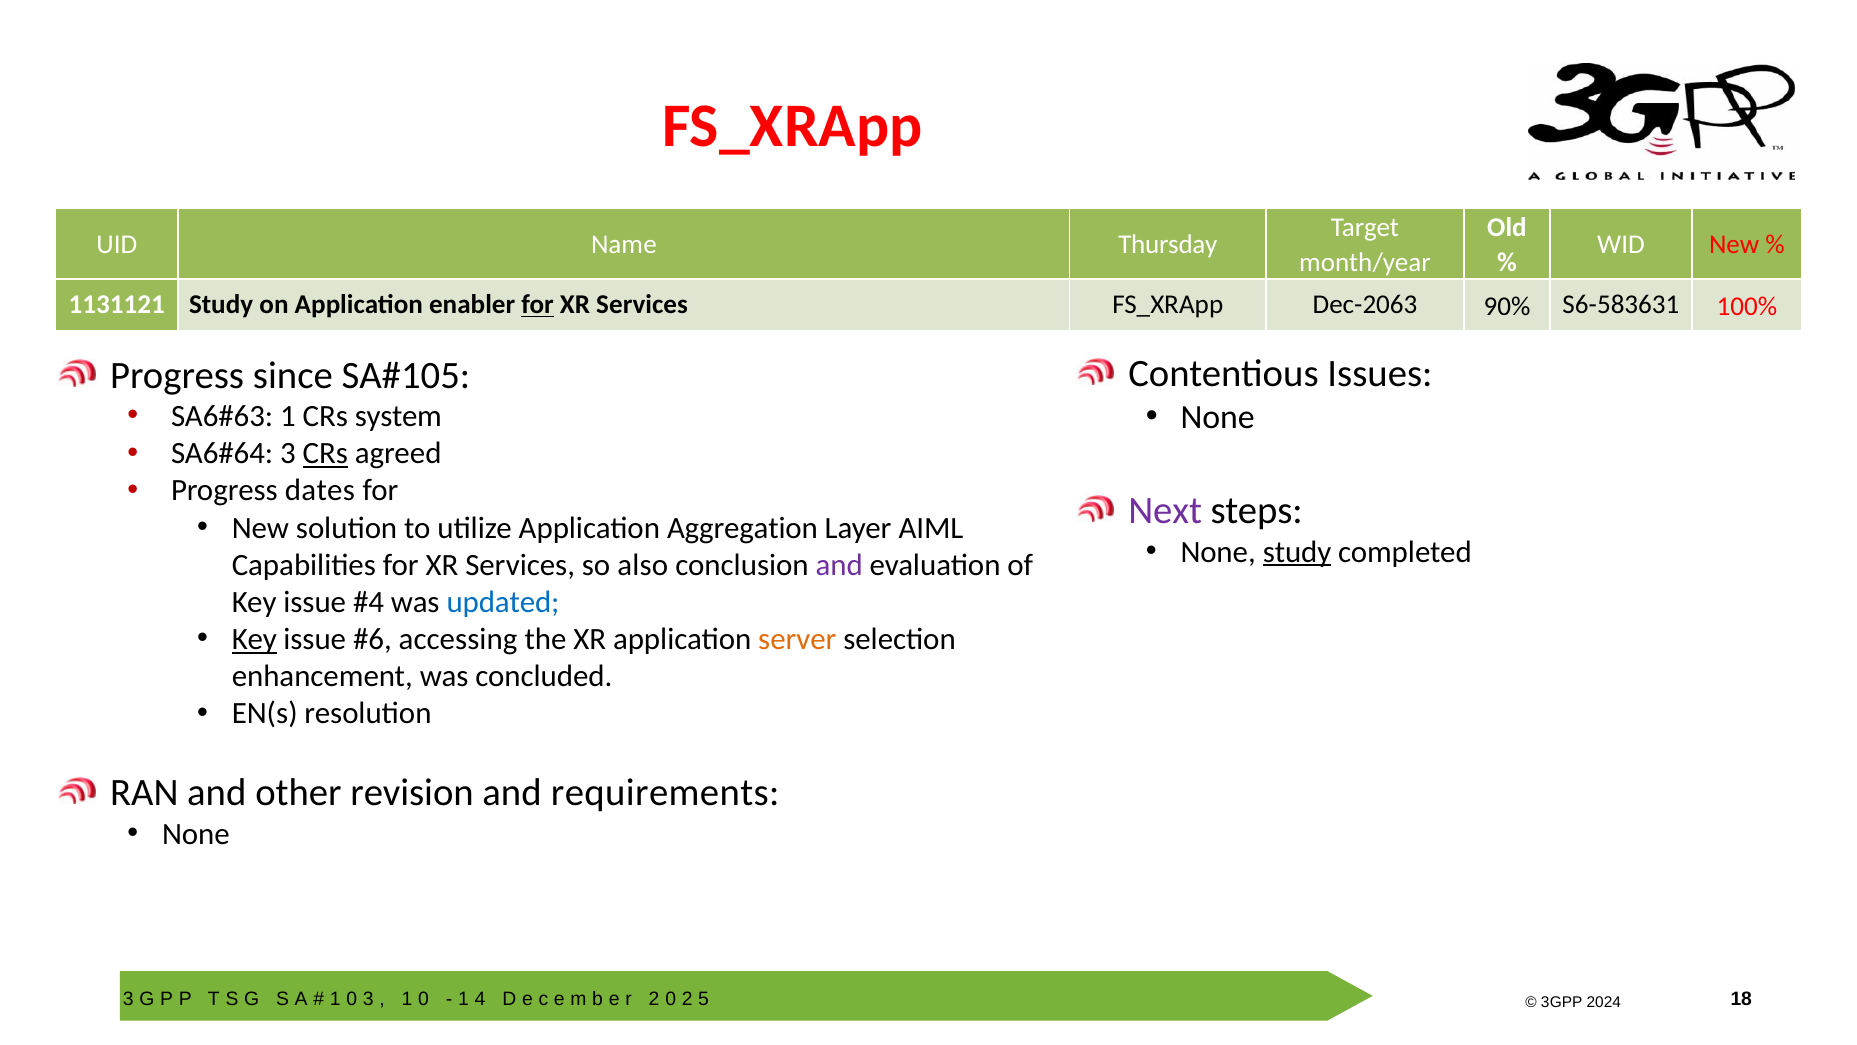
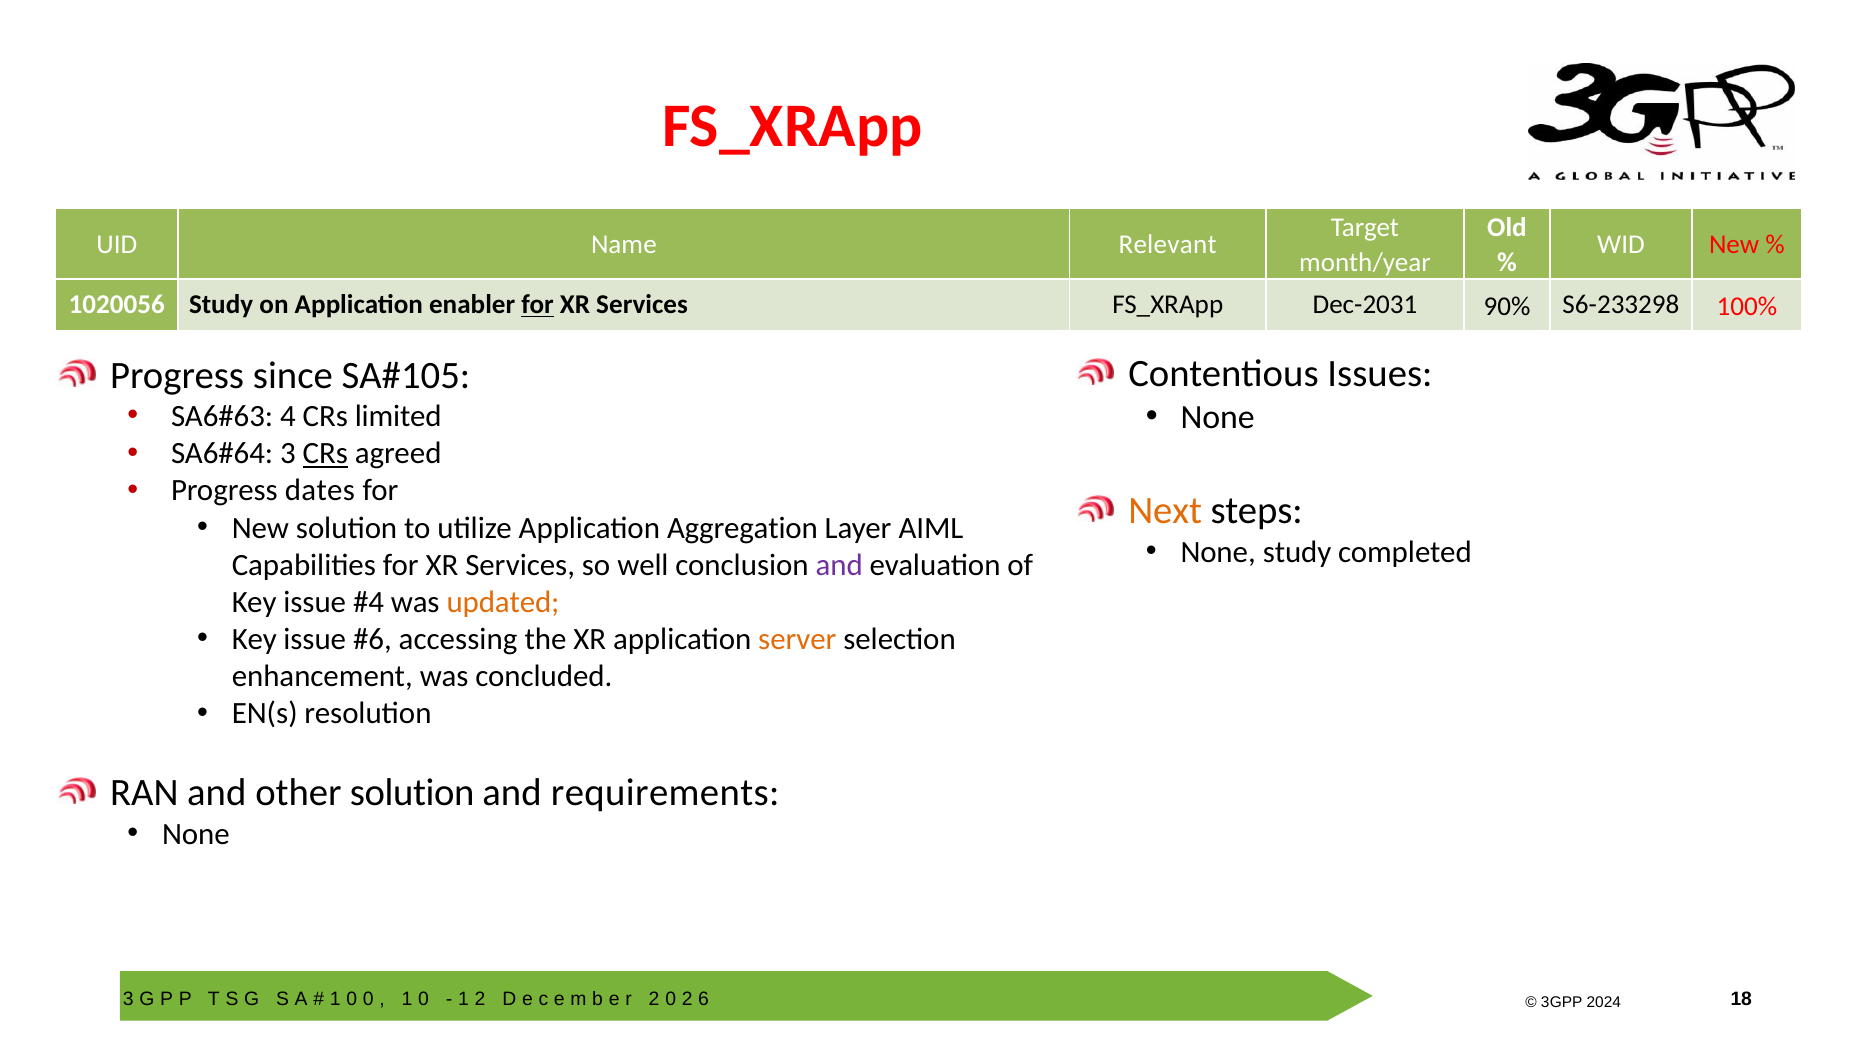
Thursday: Thursday -> Relevant
1131121: 1131121 -> 1020056
Dec-2063: Dec-2063 -> Dec-2031
S6-583631: S6-583631 -> S6-233298
1 at (288, 416): 1 -> 4
system: system -> limited
Next colour: purple -> orange
study at (1297, 552) underline: present -> none
also: also -> well
updated colour: blue -> orange
Key at (254, 639) underline: present -> none
other revision: revision -> solution
3 at (368, 999): 3 -> 0
4 at (480, 999): 4 -> 2
5: 5 -> 6
